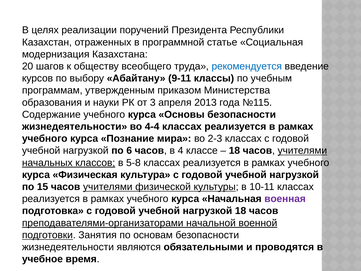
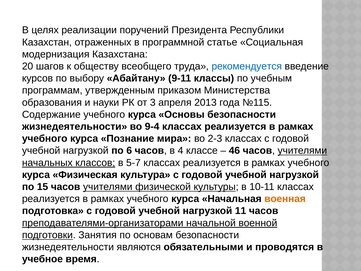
4-4: 4-4 -> 9-4
18 at (234, 151): 18 -> 46
5-8: 5-8 -> 5-7
военная colour: purple -> orange
нагрузкой 18: 18 -> 11
